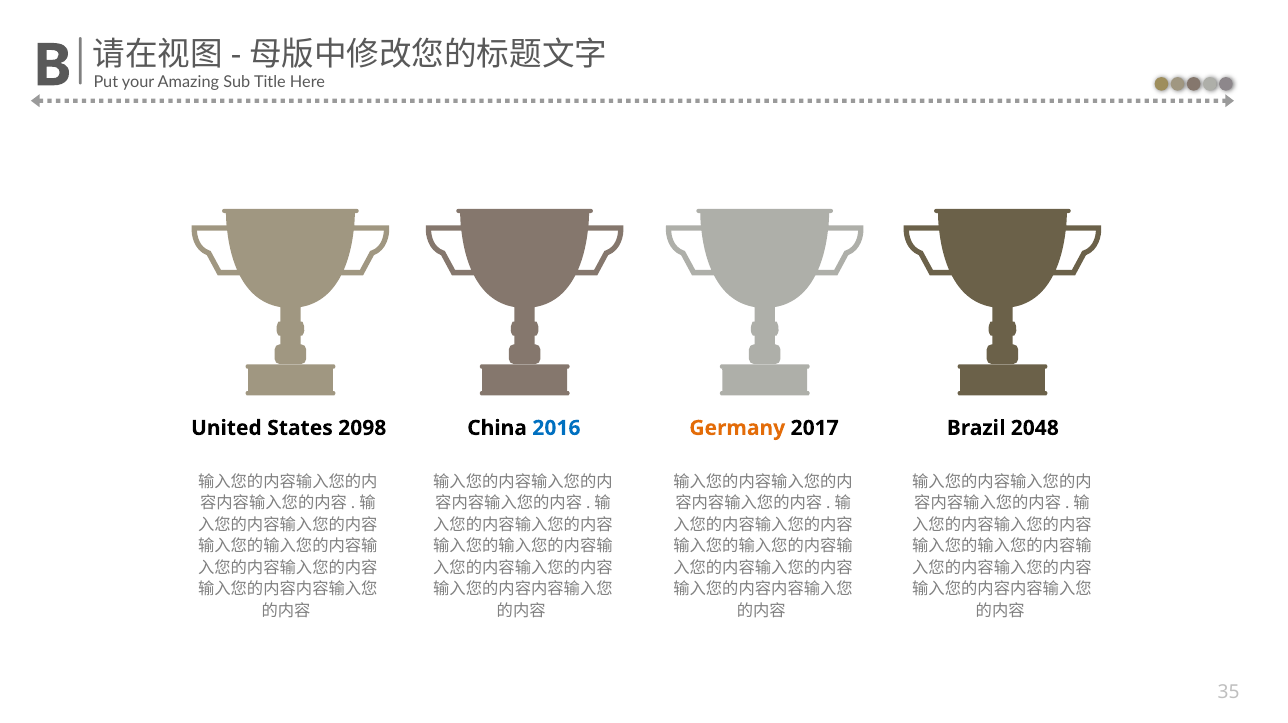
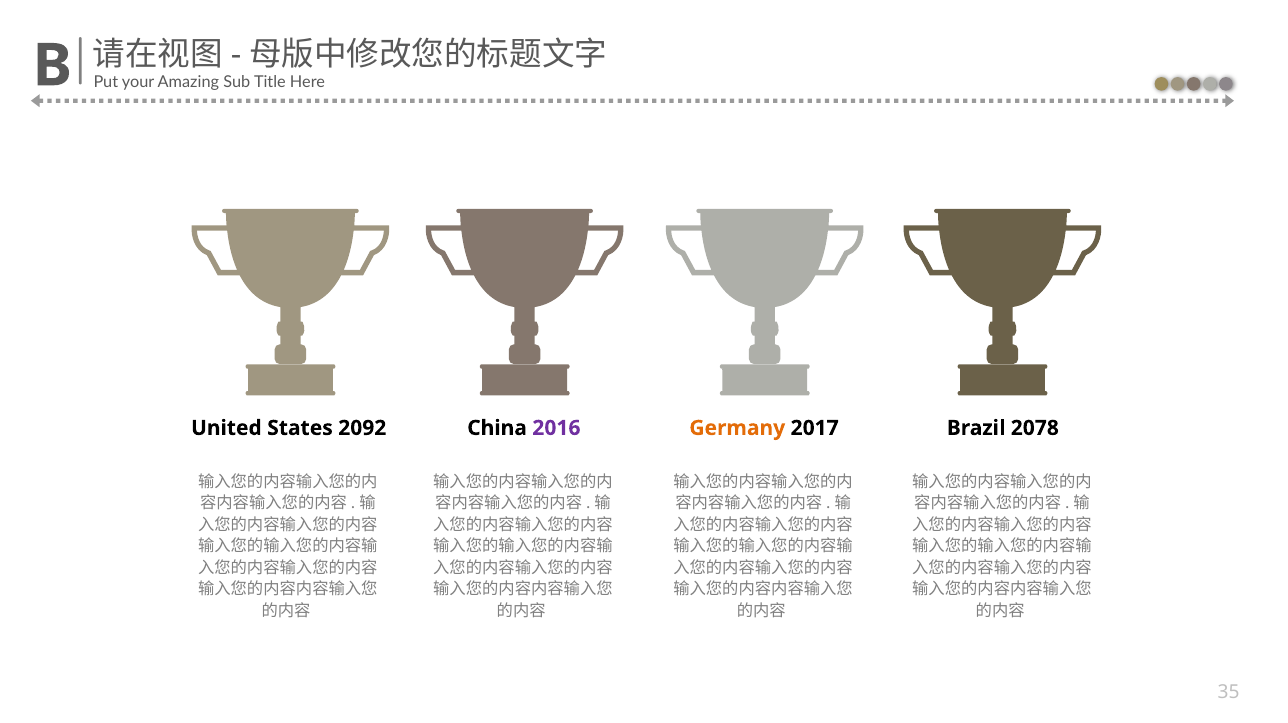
2098: 2098 -> 2092
2016 colour: blue -> purple
2048: 2048 -> 2078
